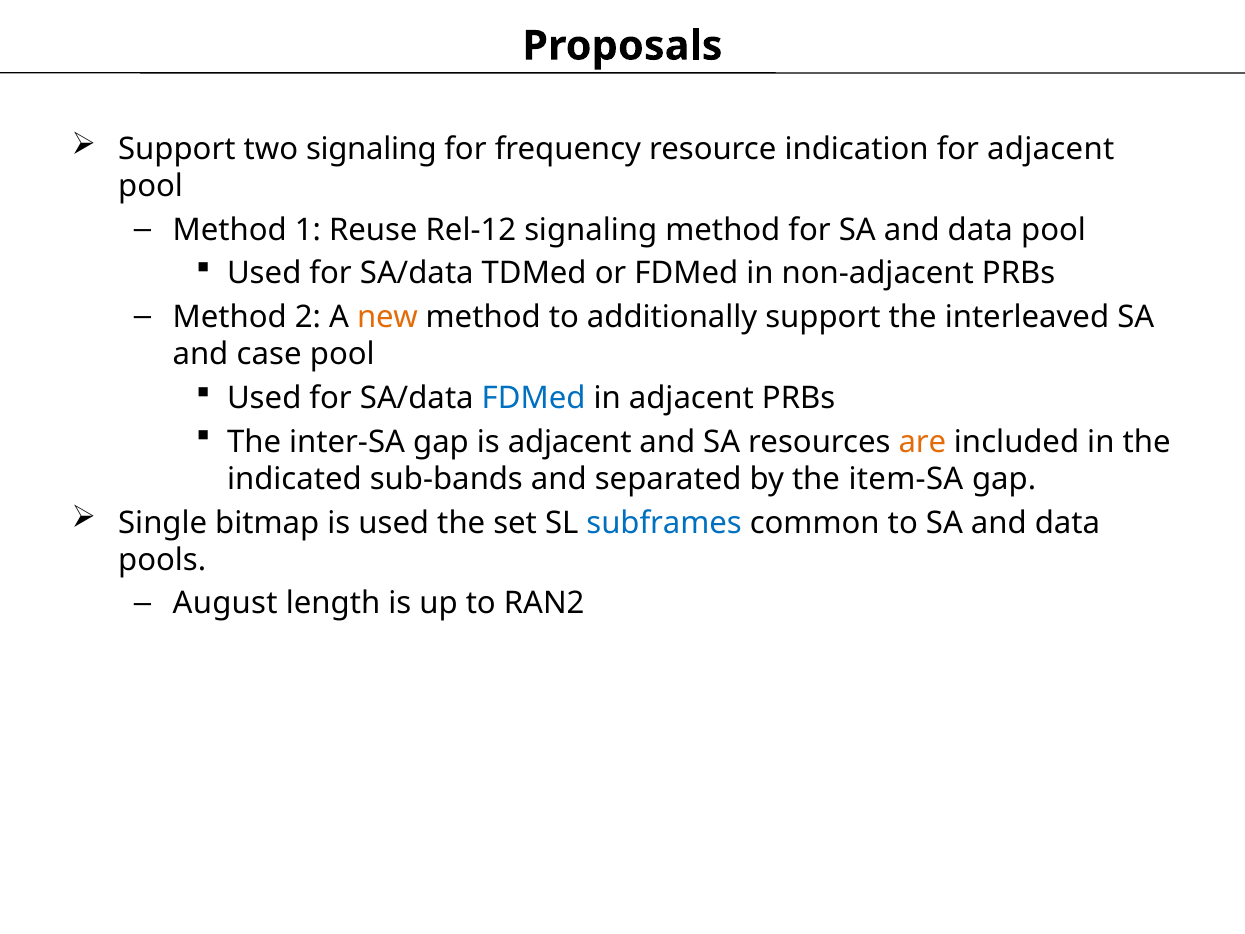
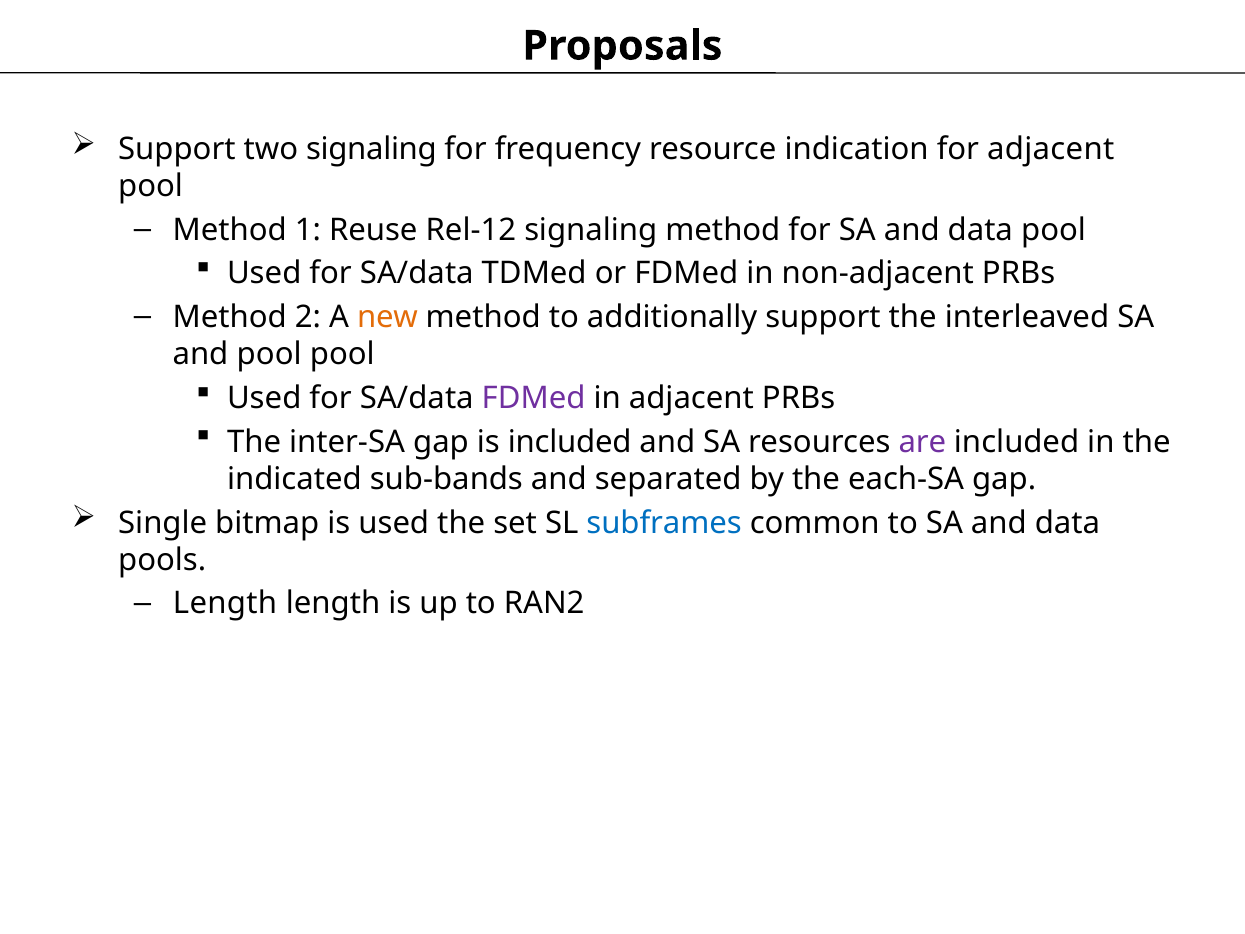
and case: case -> pool
FDMed at (534, 398) colour: blue -> purple
is adjacent: adjacent -> included
are colour: orange -> purple
item-SA: item-SA -> each-SA
August at (225, 604): August -> Length
